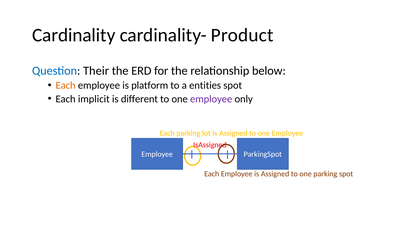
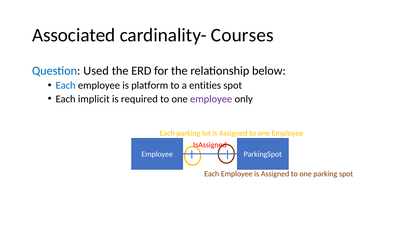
Cardinality: Cardinality -> Associated
Product: Product -> Courses
Their: Their -> Used
Each at (66, 85) colour: orange -> blue
different: different -> required
